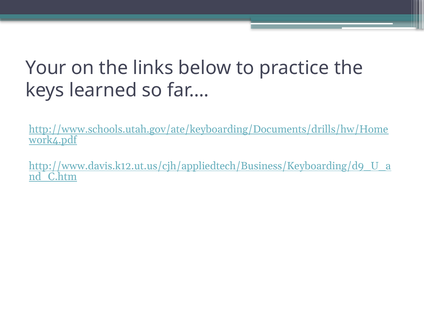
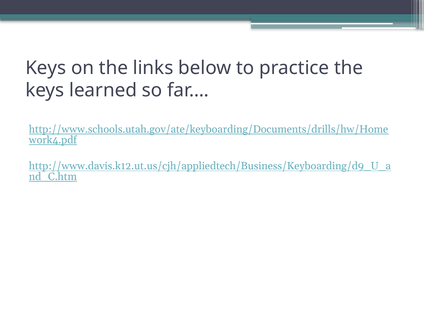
Your at (46, 68): Your -> Keys
